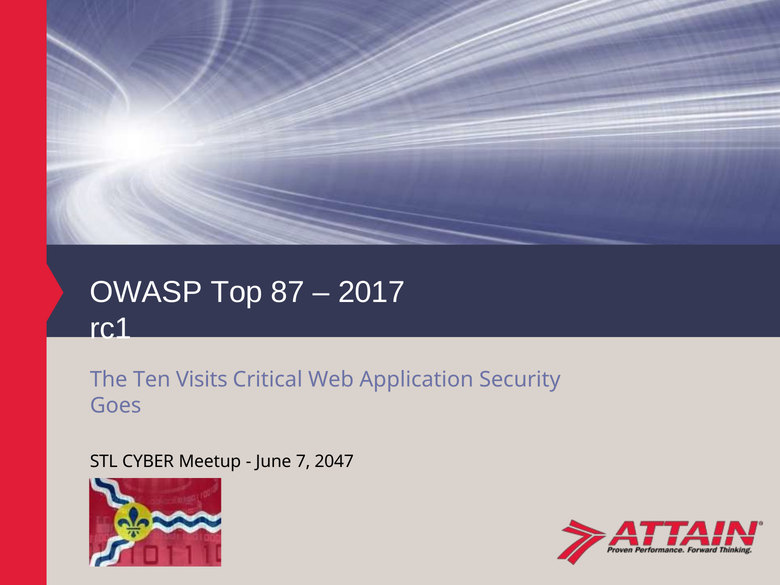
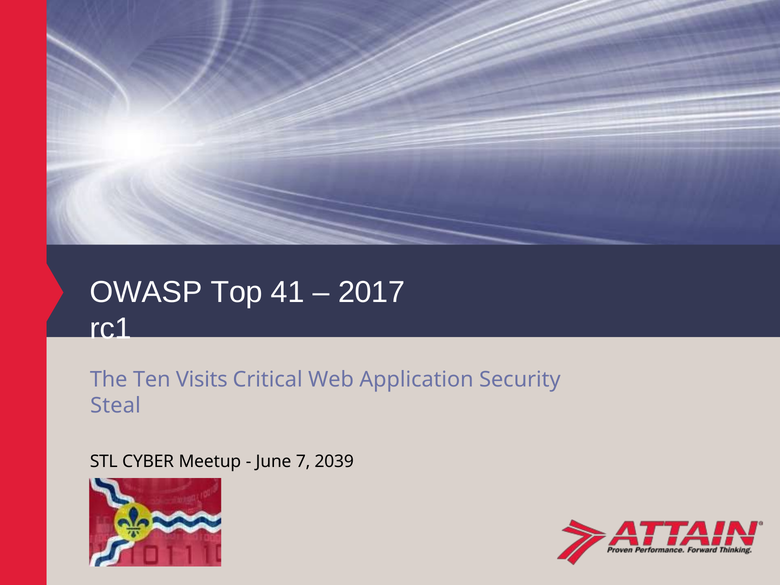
87: 87 -> 41
Goes: Goes -> Steal
2047: 2047 -> 2039
